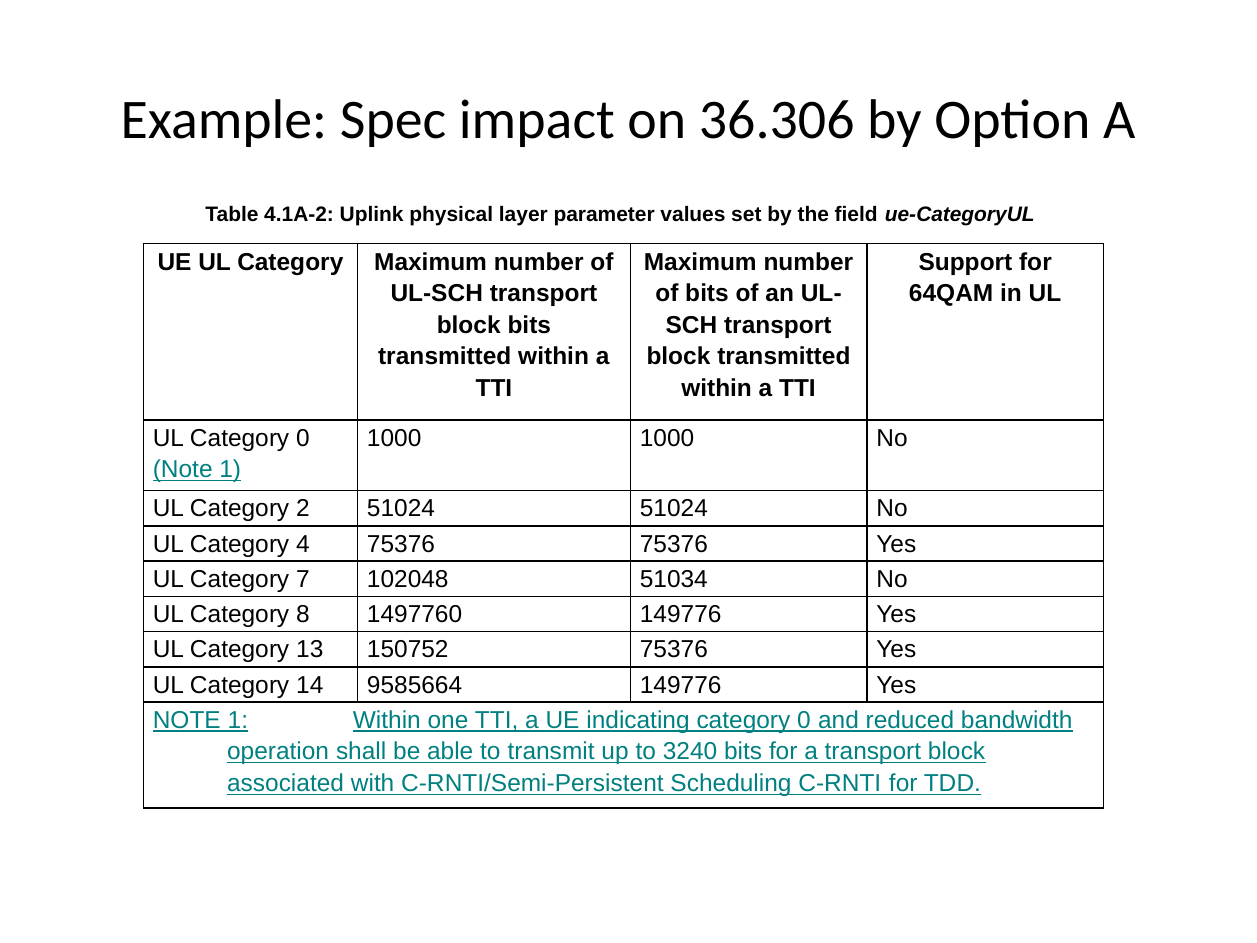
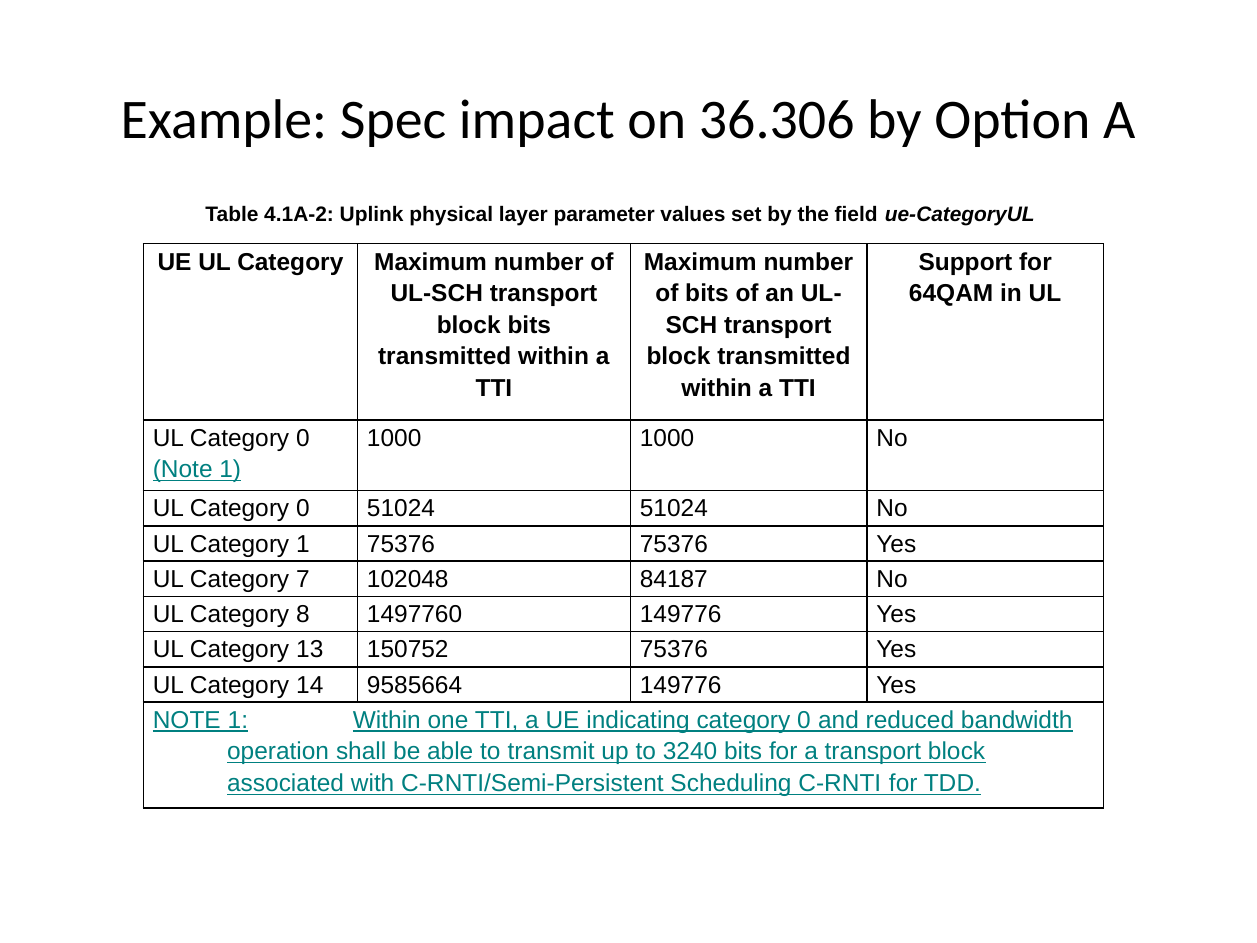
2 at (303, 509): 2 -> 0
Category 4: 4 -> 1
51034: 51034 -> 84187
